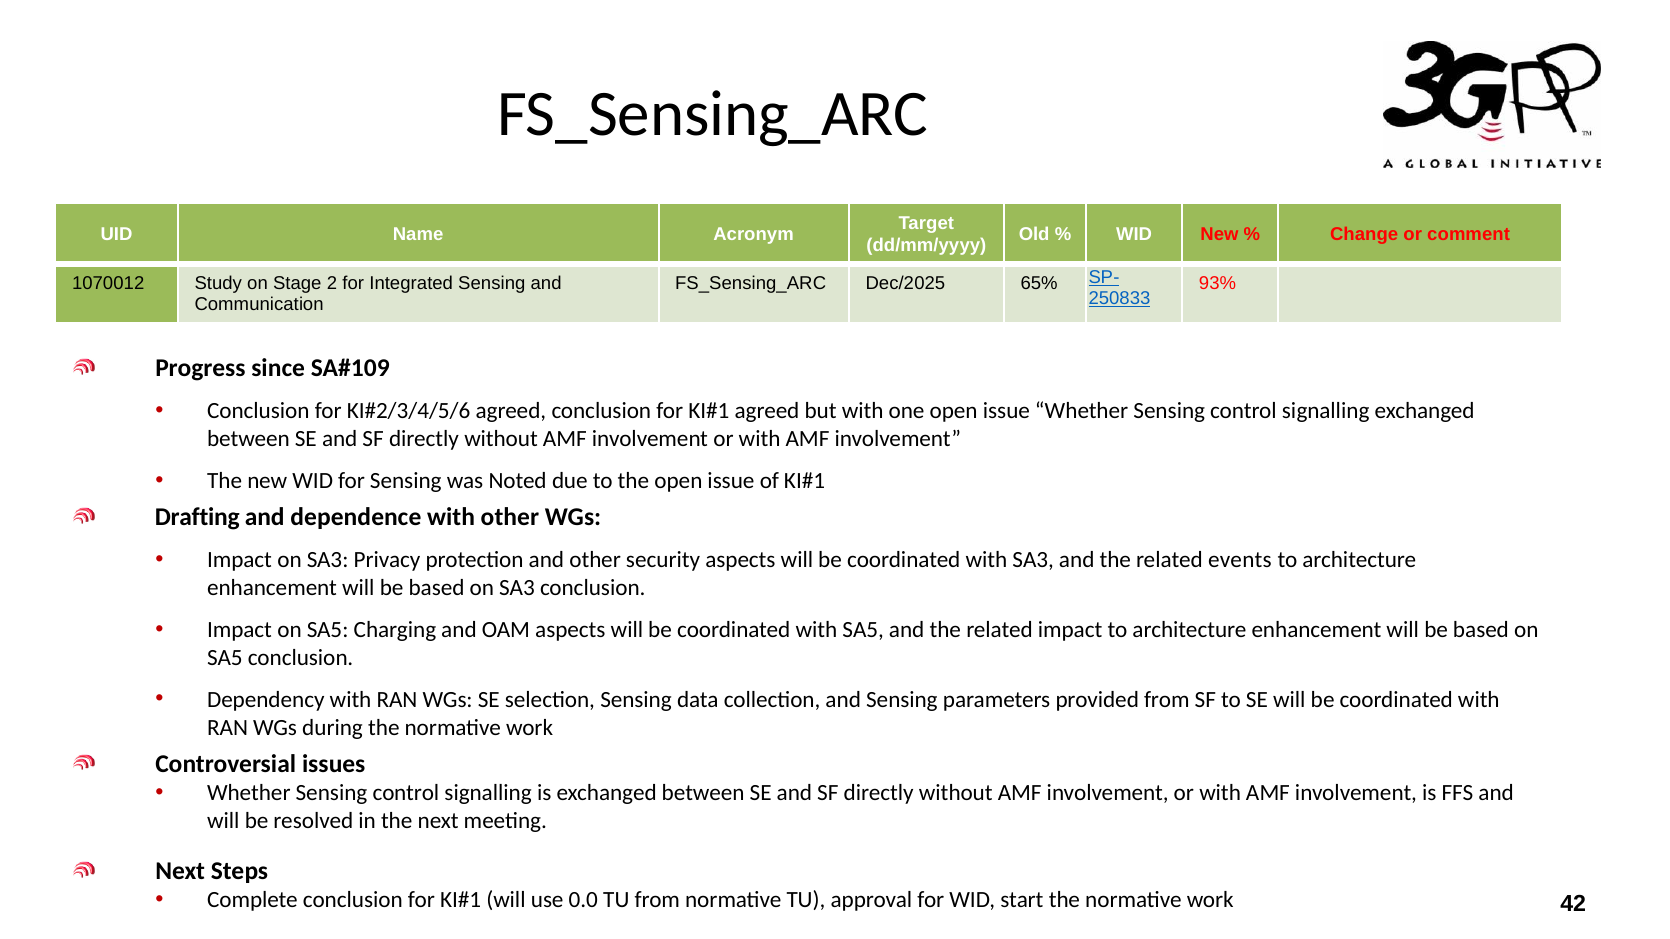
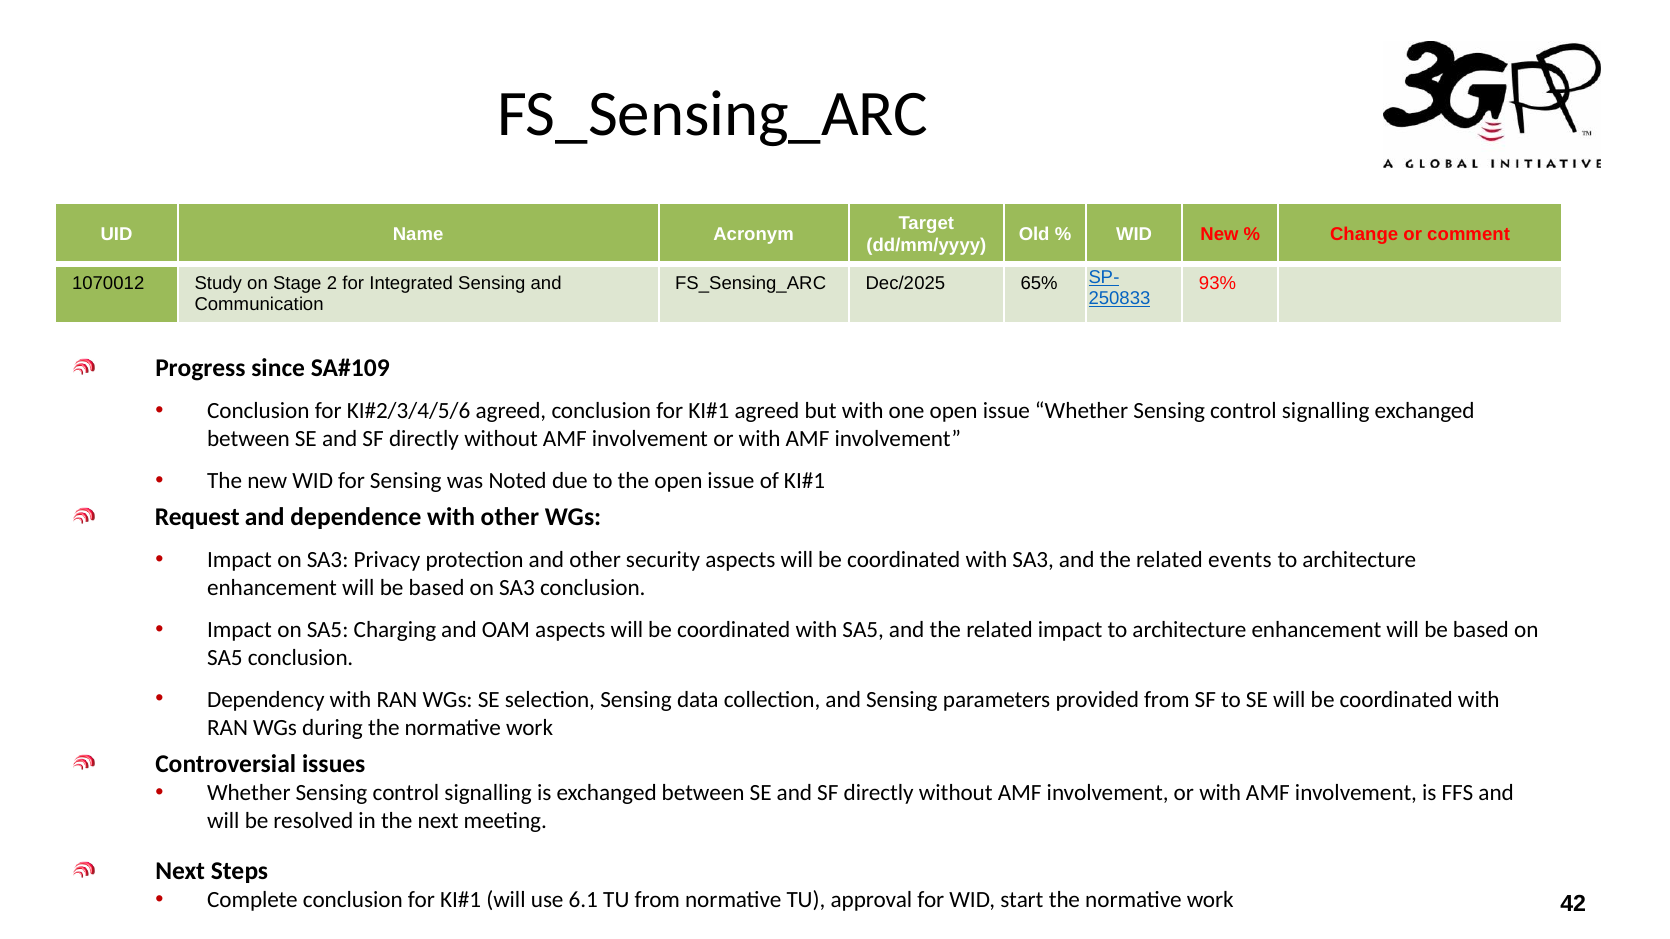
Drafting: Drafting -> Request
0.0: 0.0 -> 6.1
